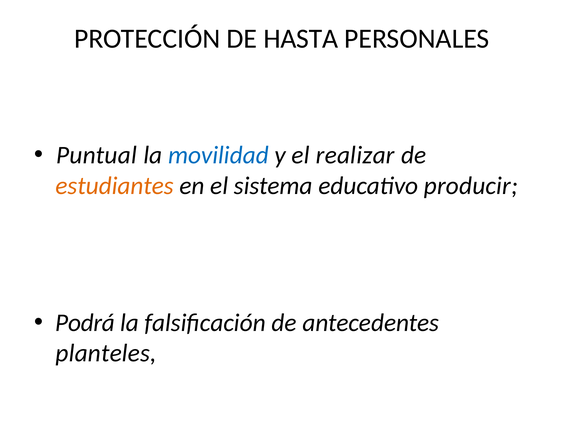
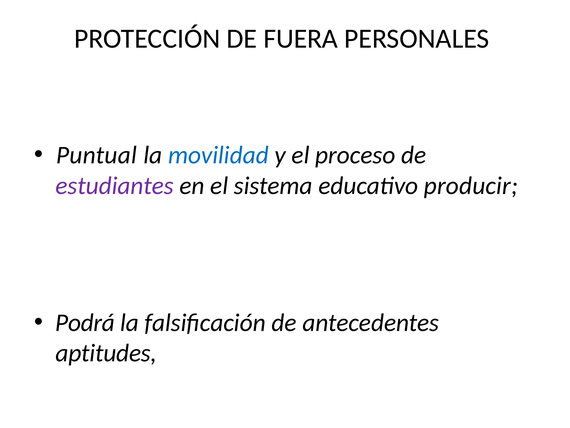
HASTA: HASTA -> FUERA
realizar: realizar -> proceso
estudiantes colour: orange -> purple
planteles: planteles -> aptitudes
